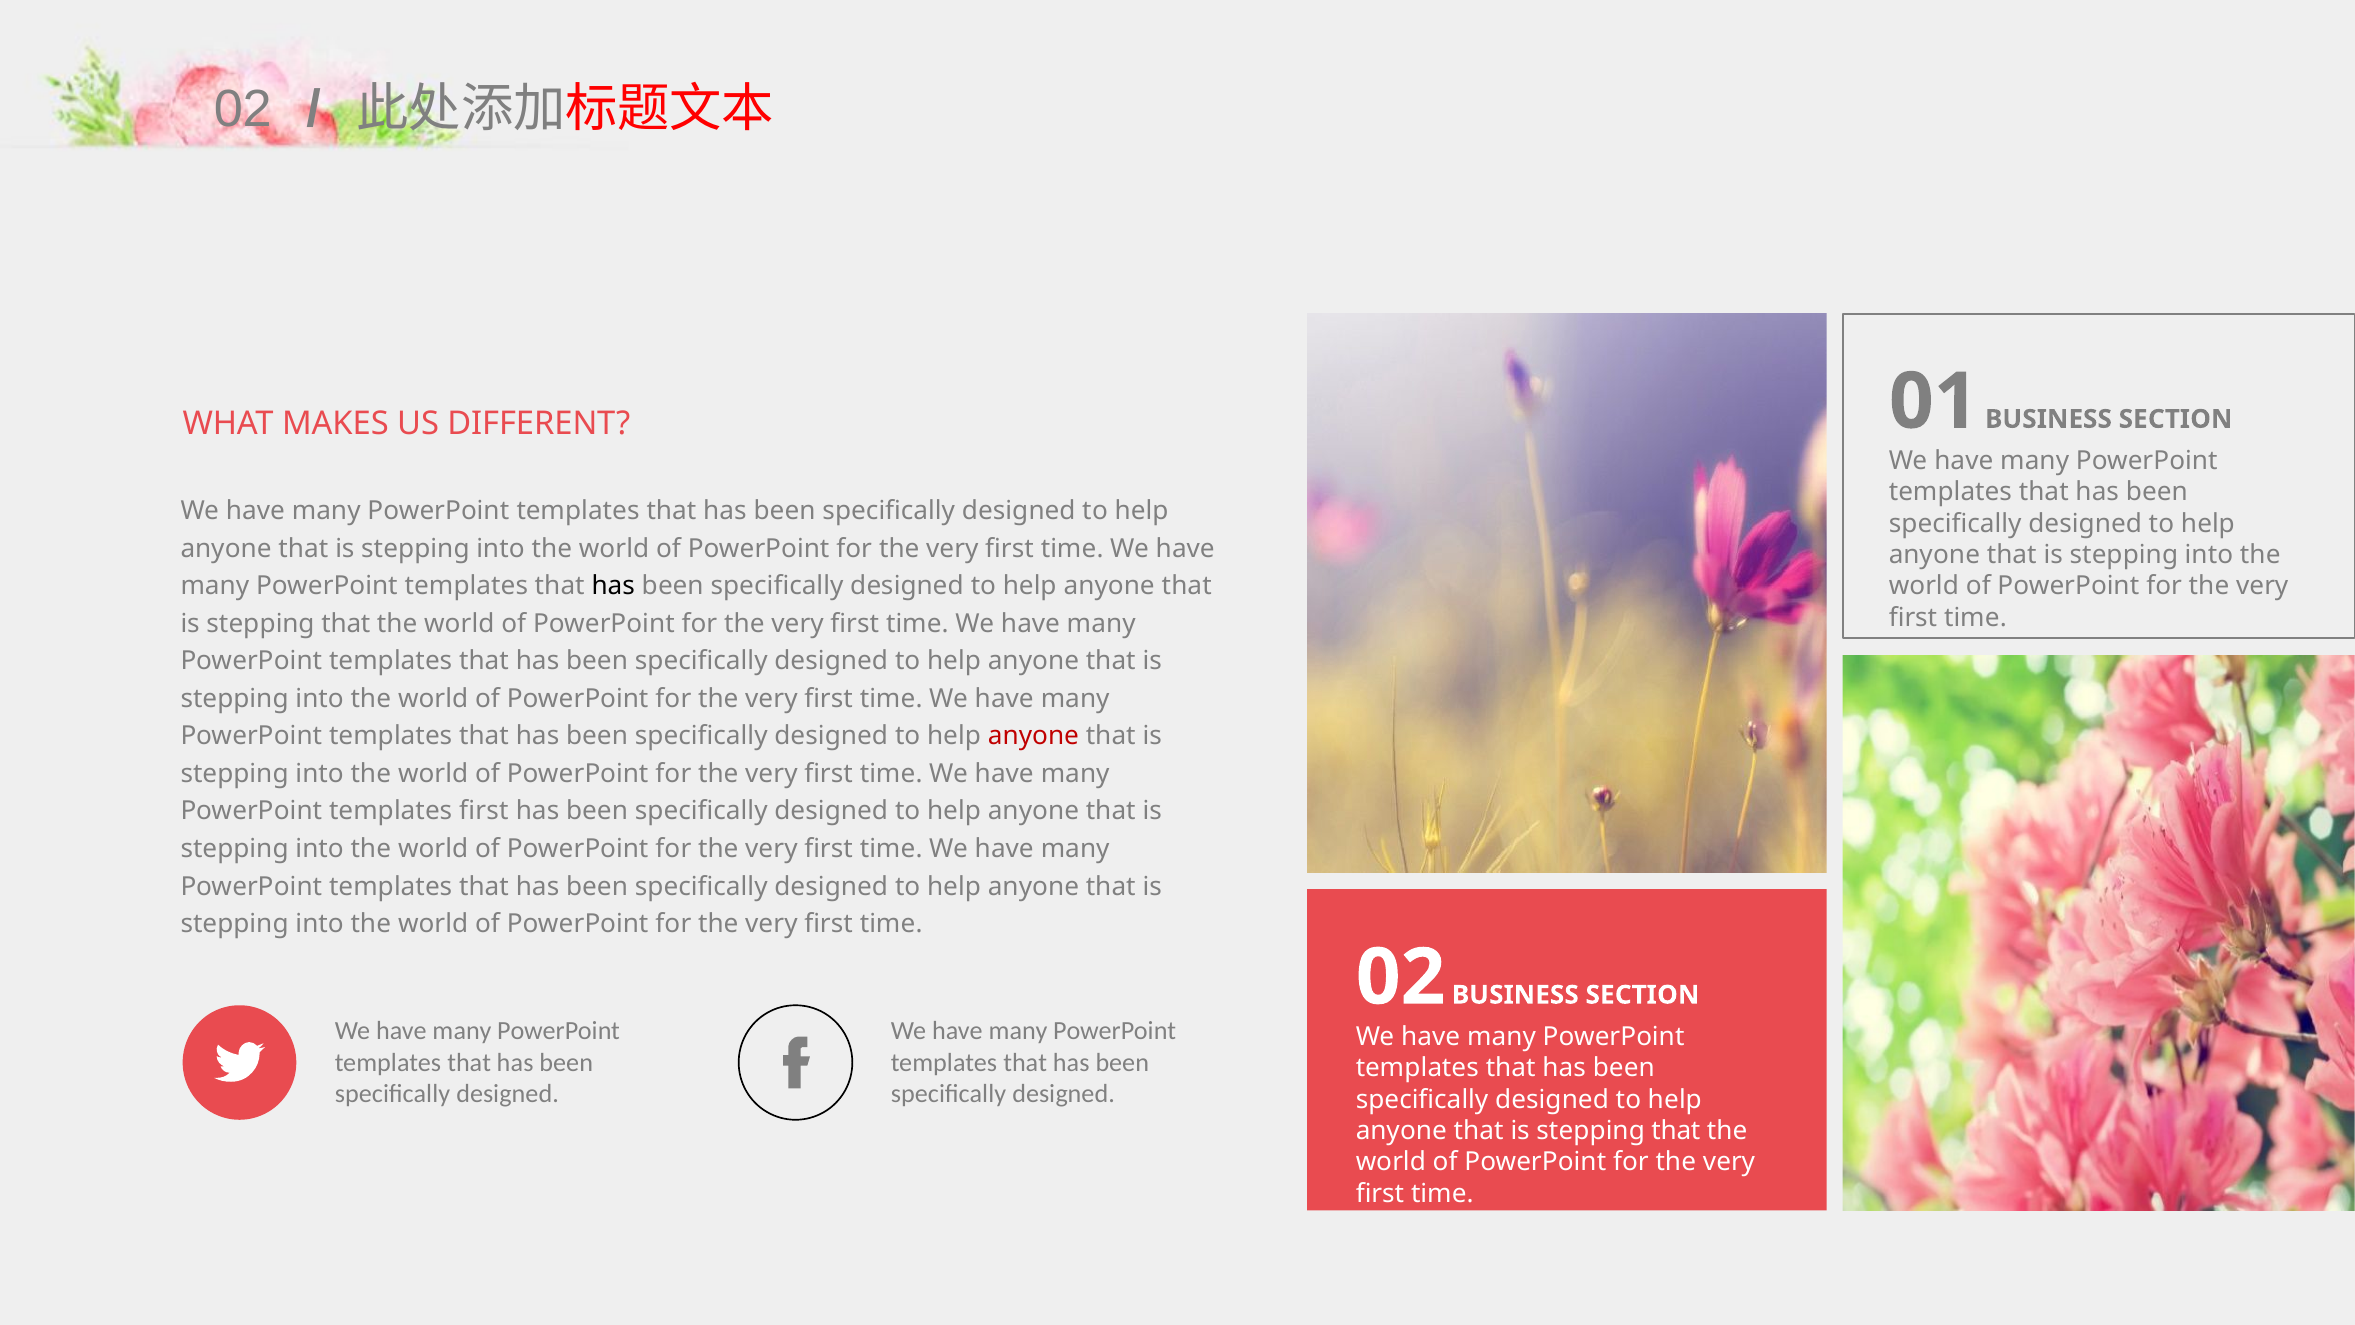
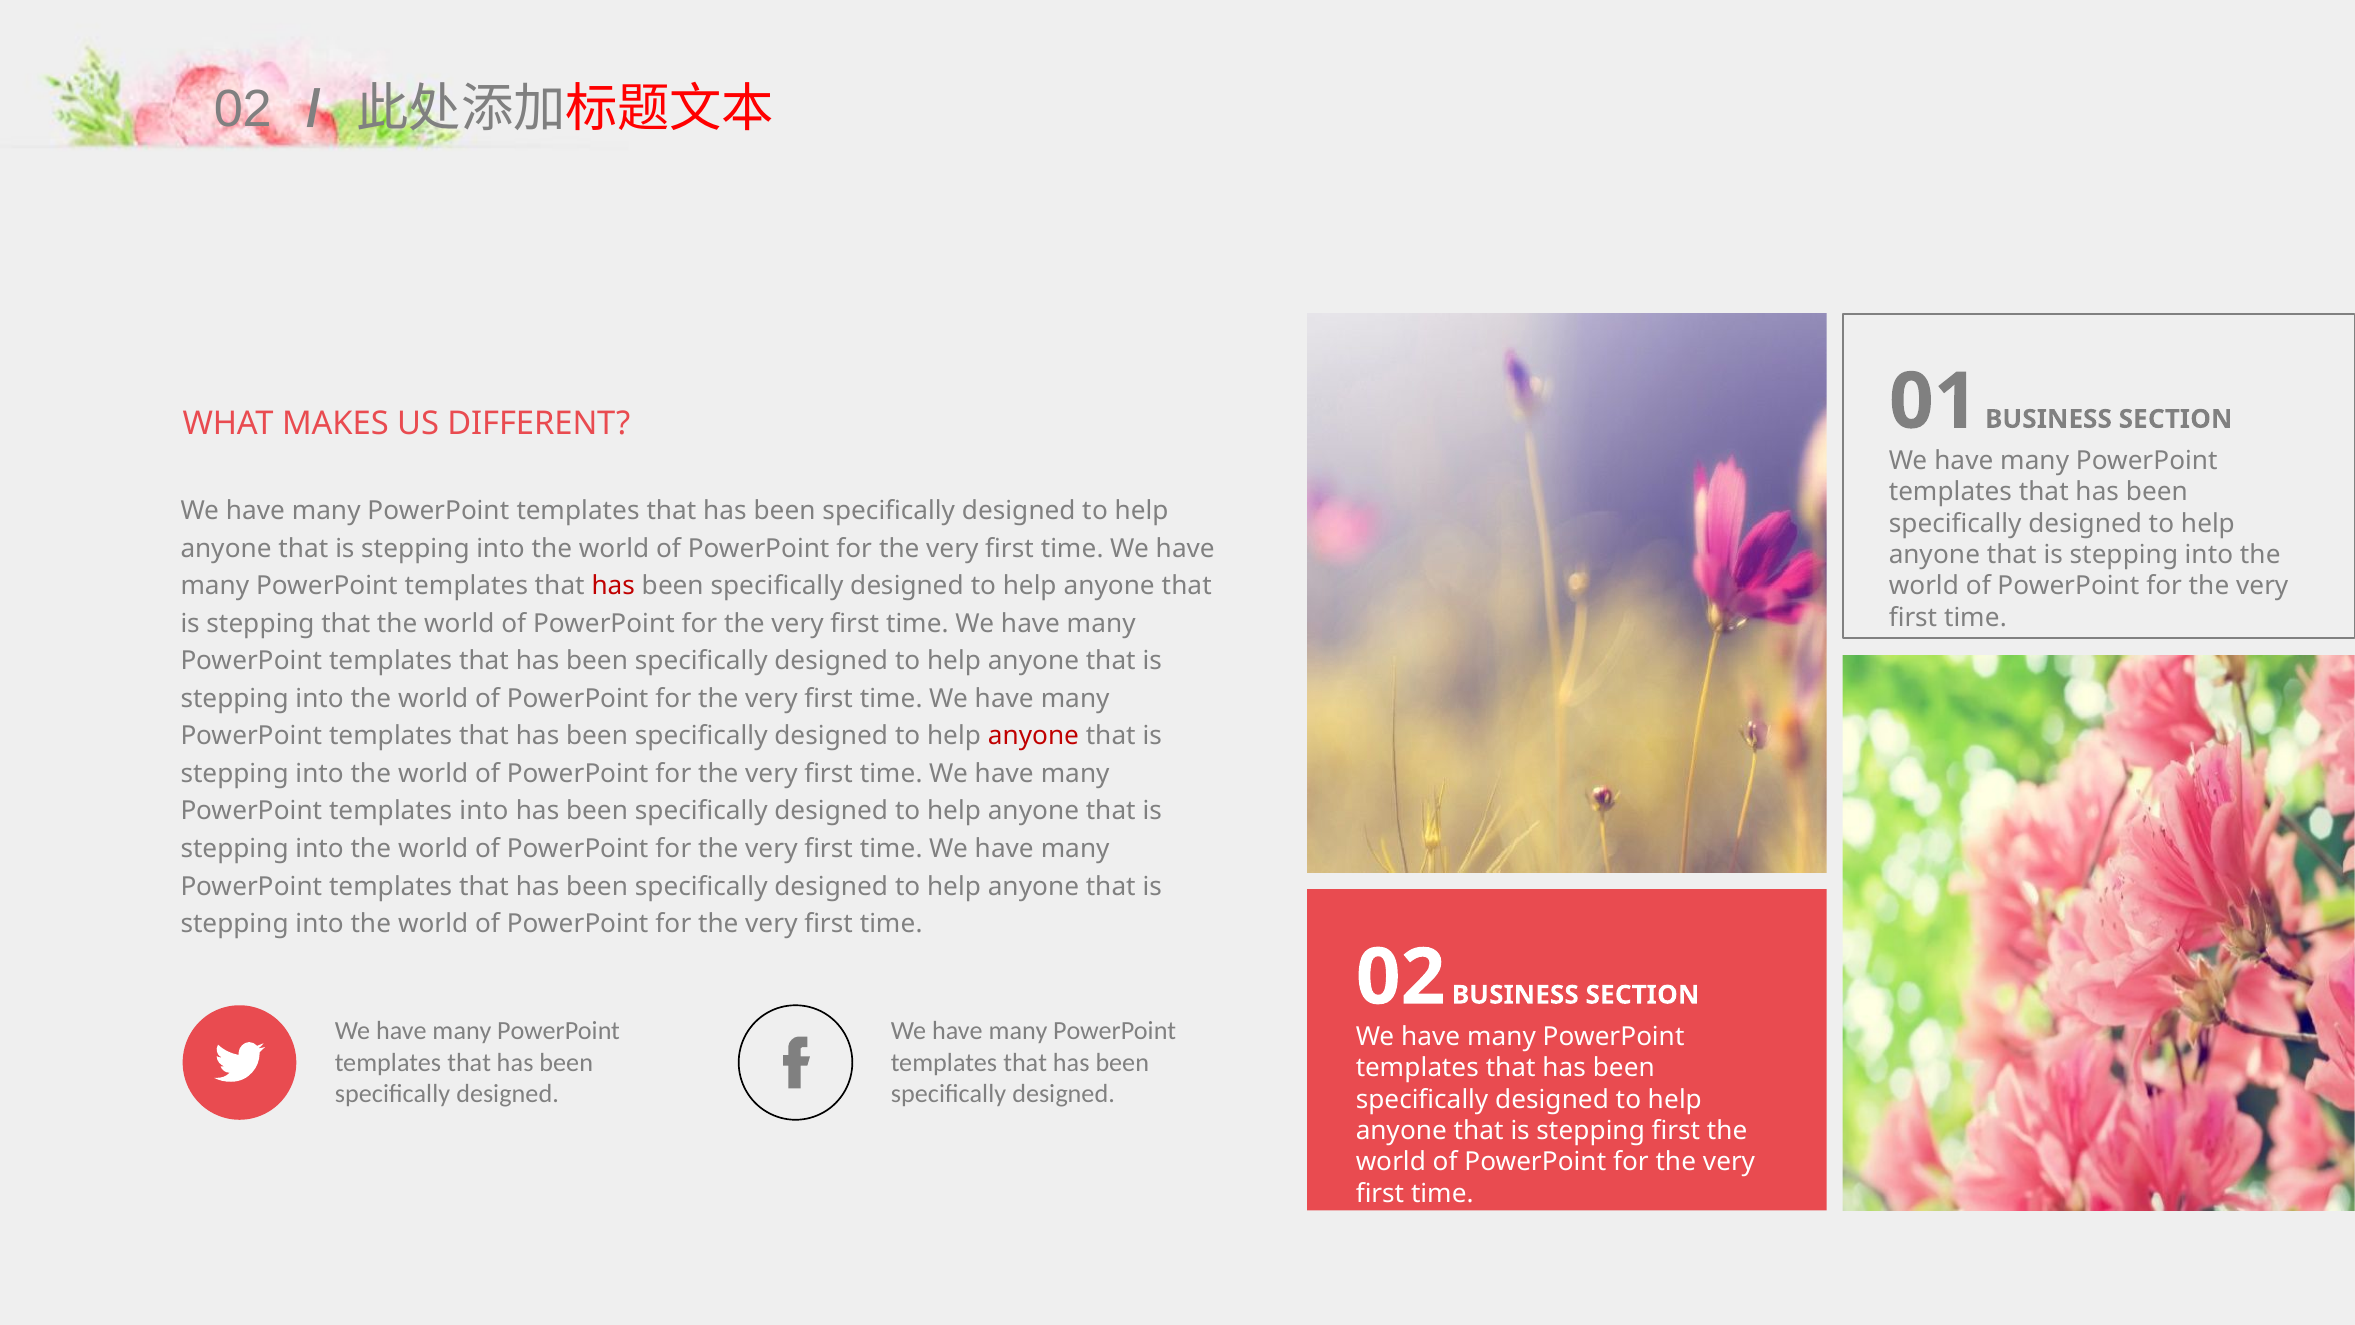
has at (613, 586) colour: black -> red
templates first: first -> into
that at (1676, 1131): that -> first
